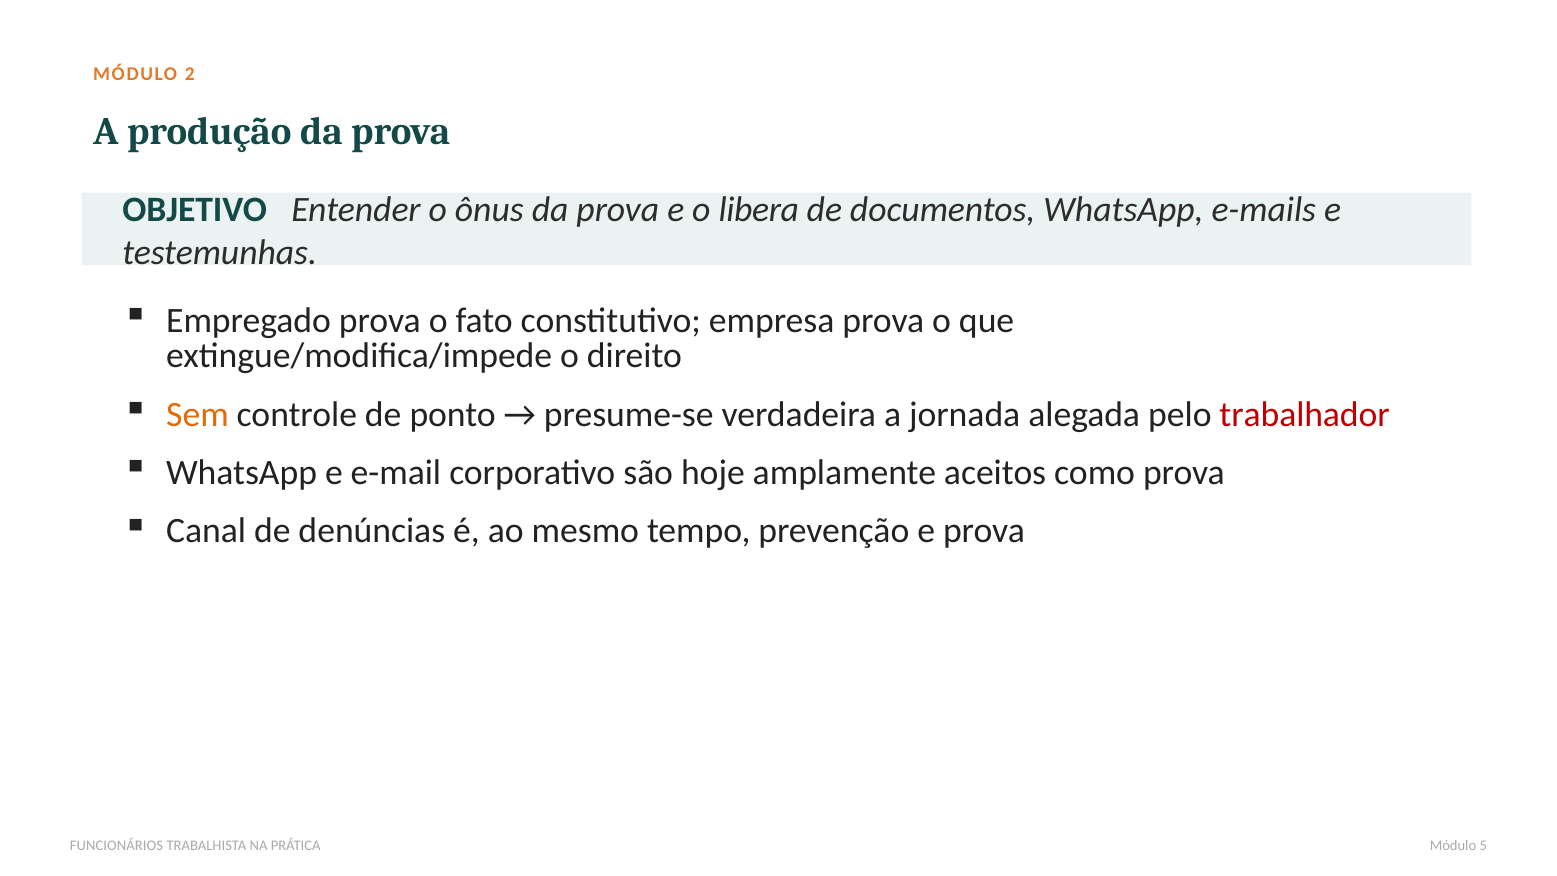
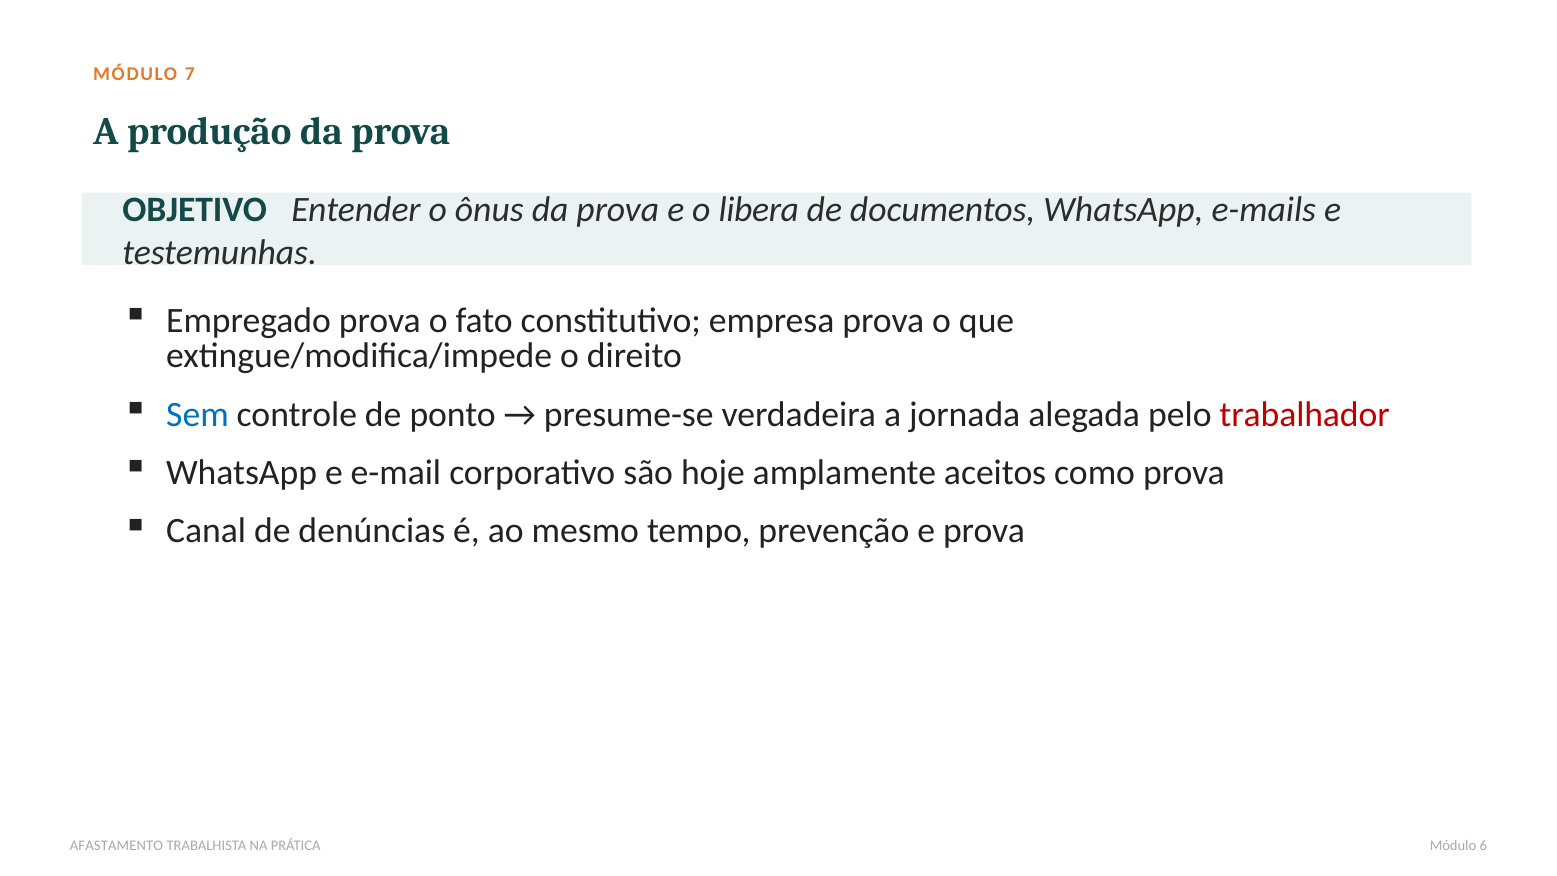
2: 2 -> 7
Sem colour: orange -> blue
FUNCIONÁRIOS: FUNCIONÁRIOS -> AFASTAMENTO
5: 5 -> 6
